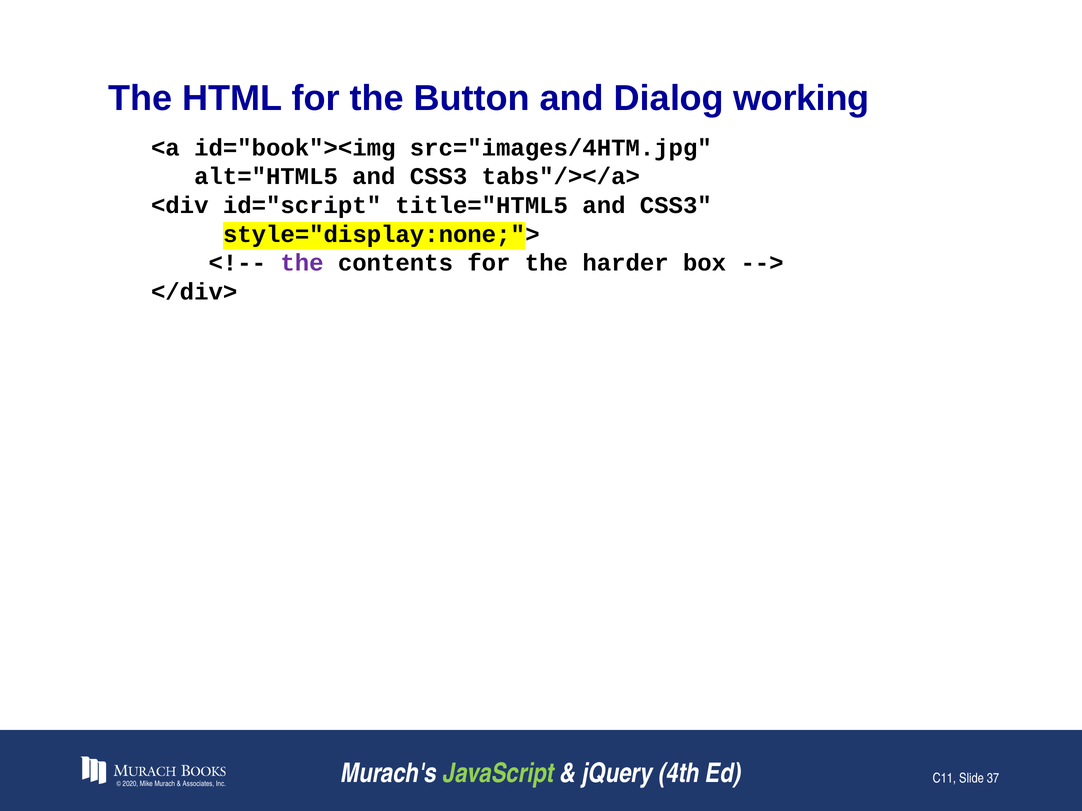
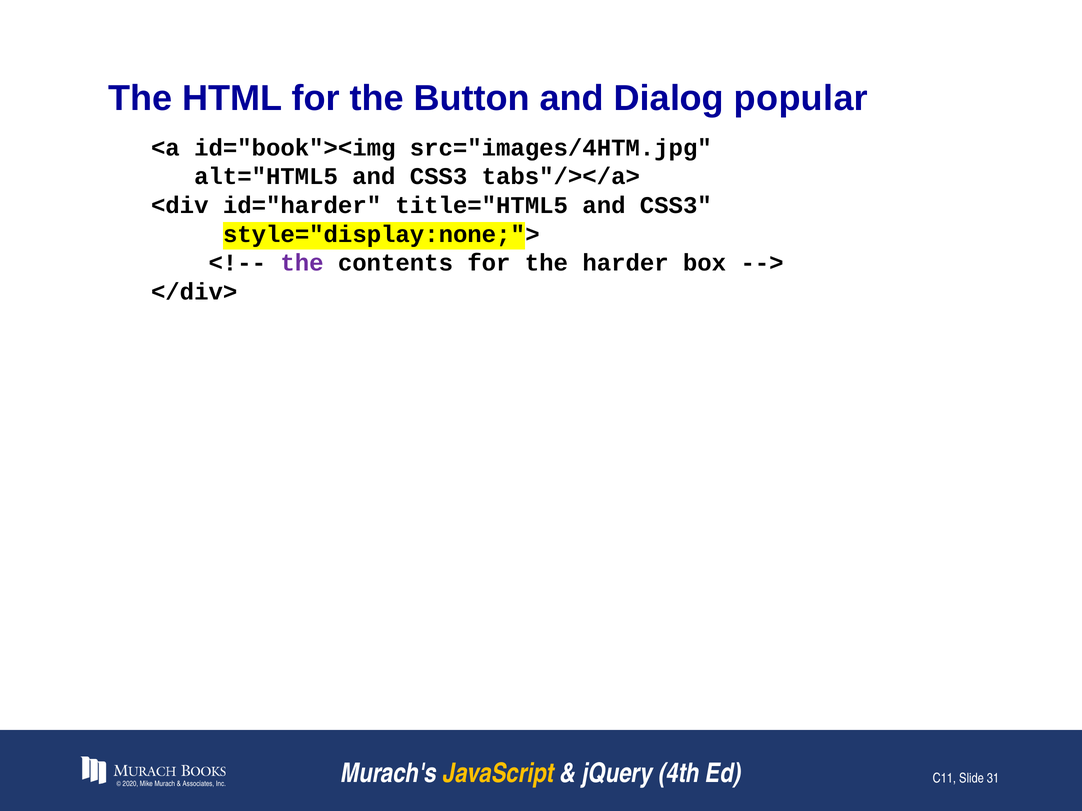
working: working -> popular
id="script: id="script -> id="harder
JavaScript colour: light green -> yellow
37: 37 -> 31
